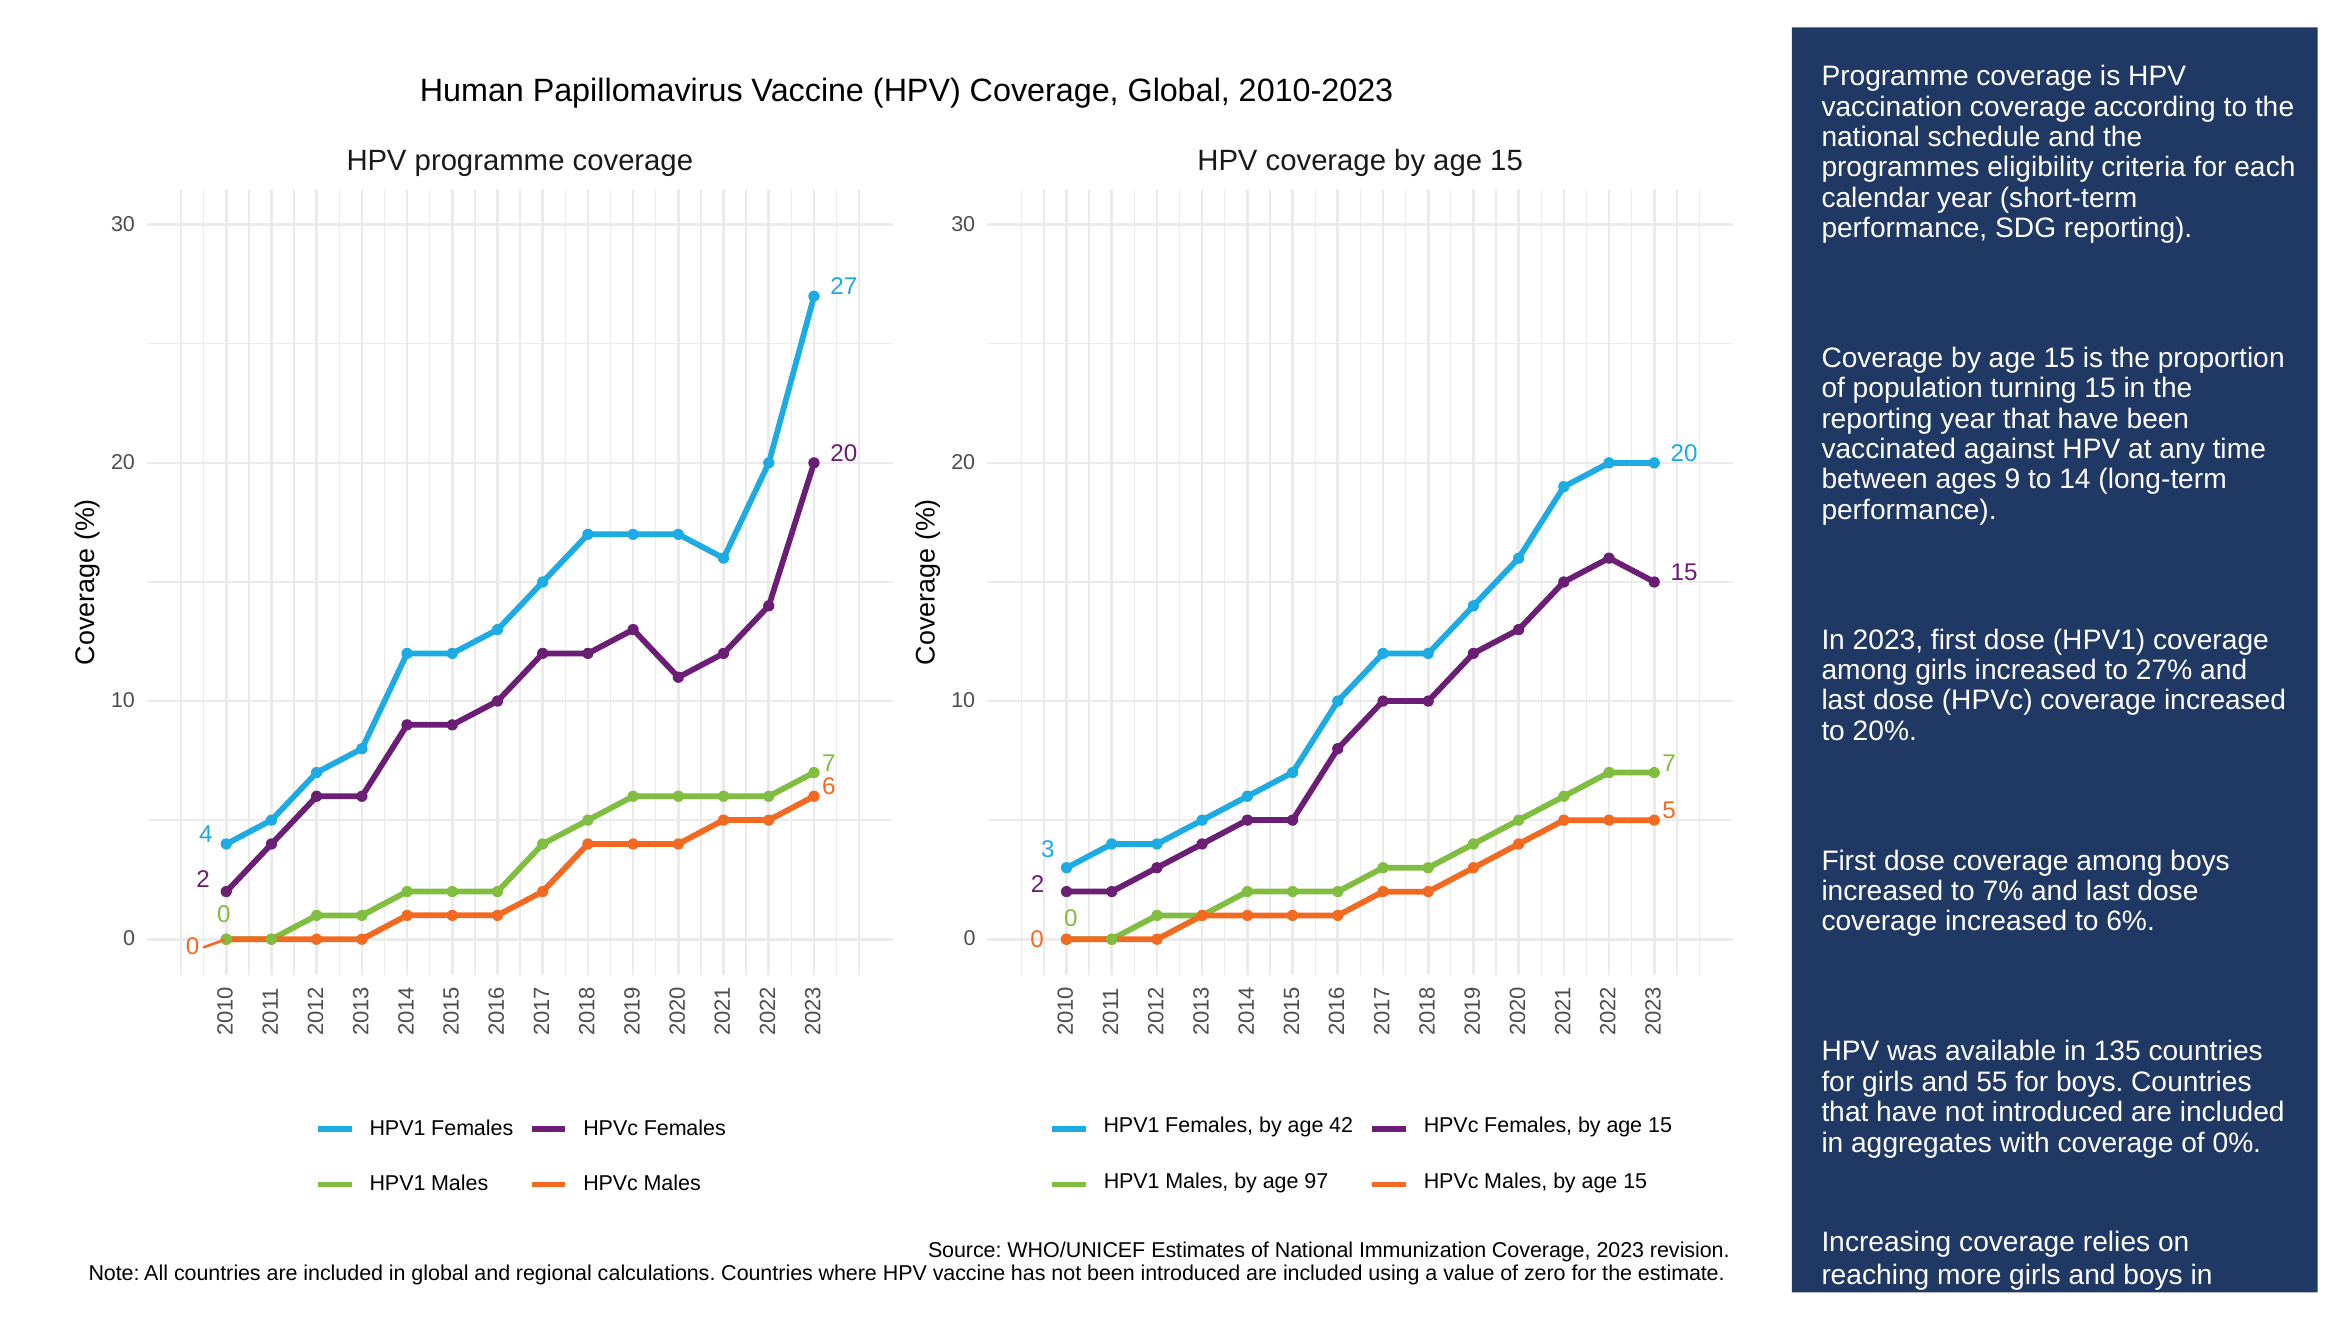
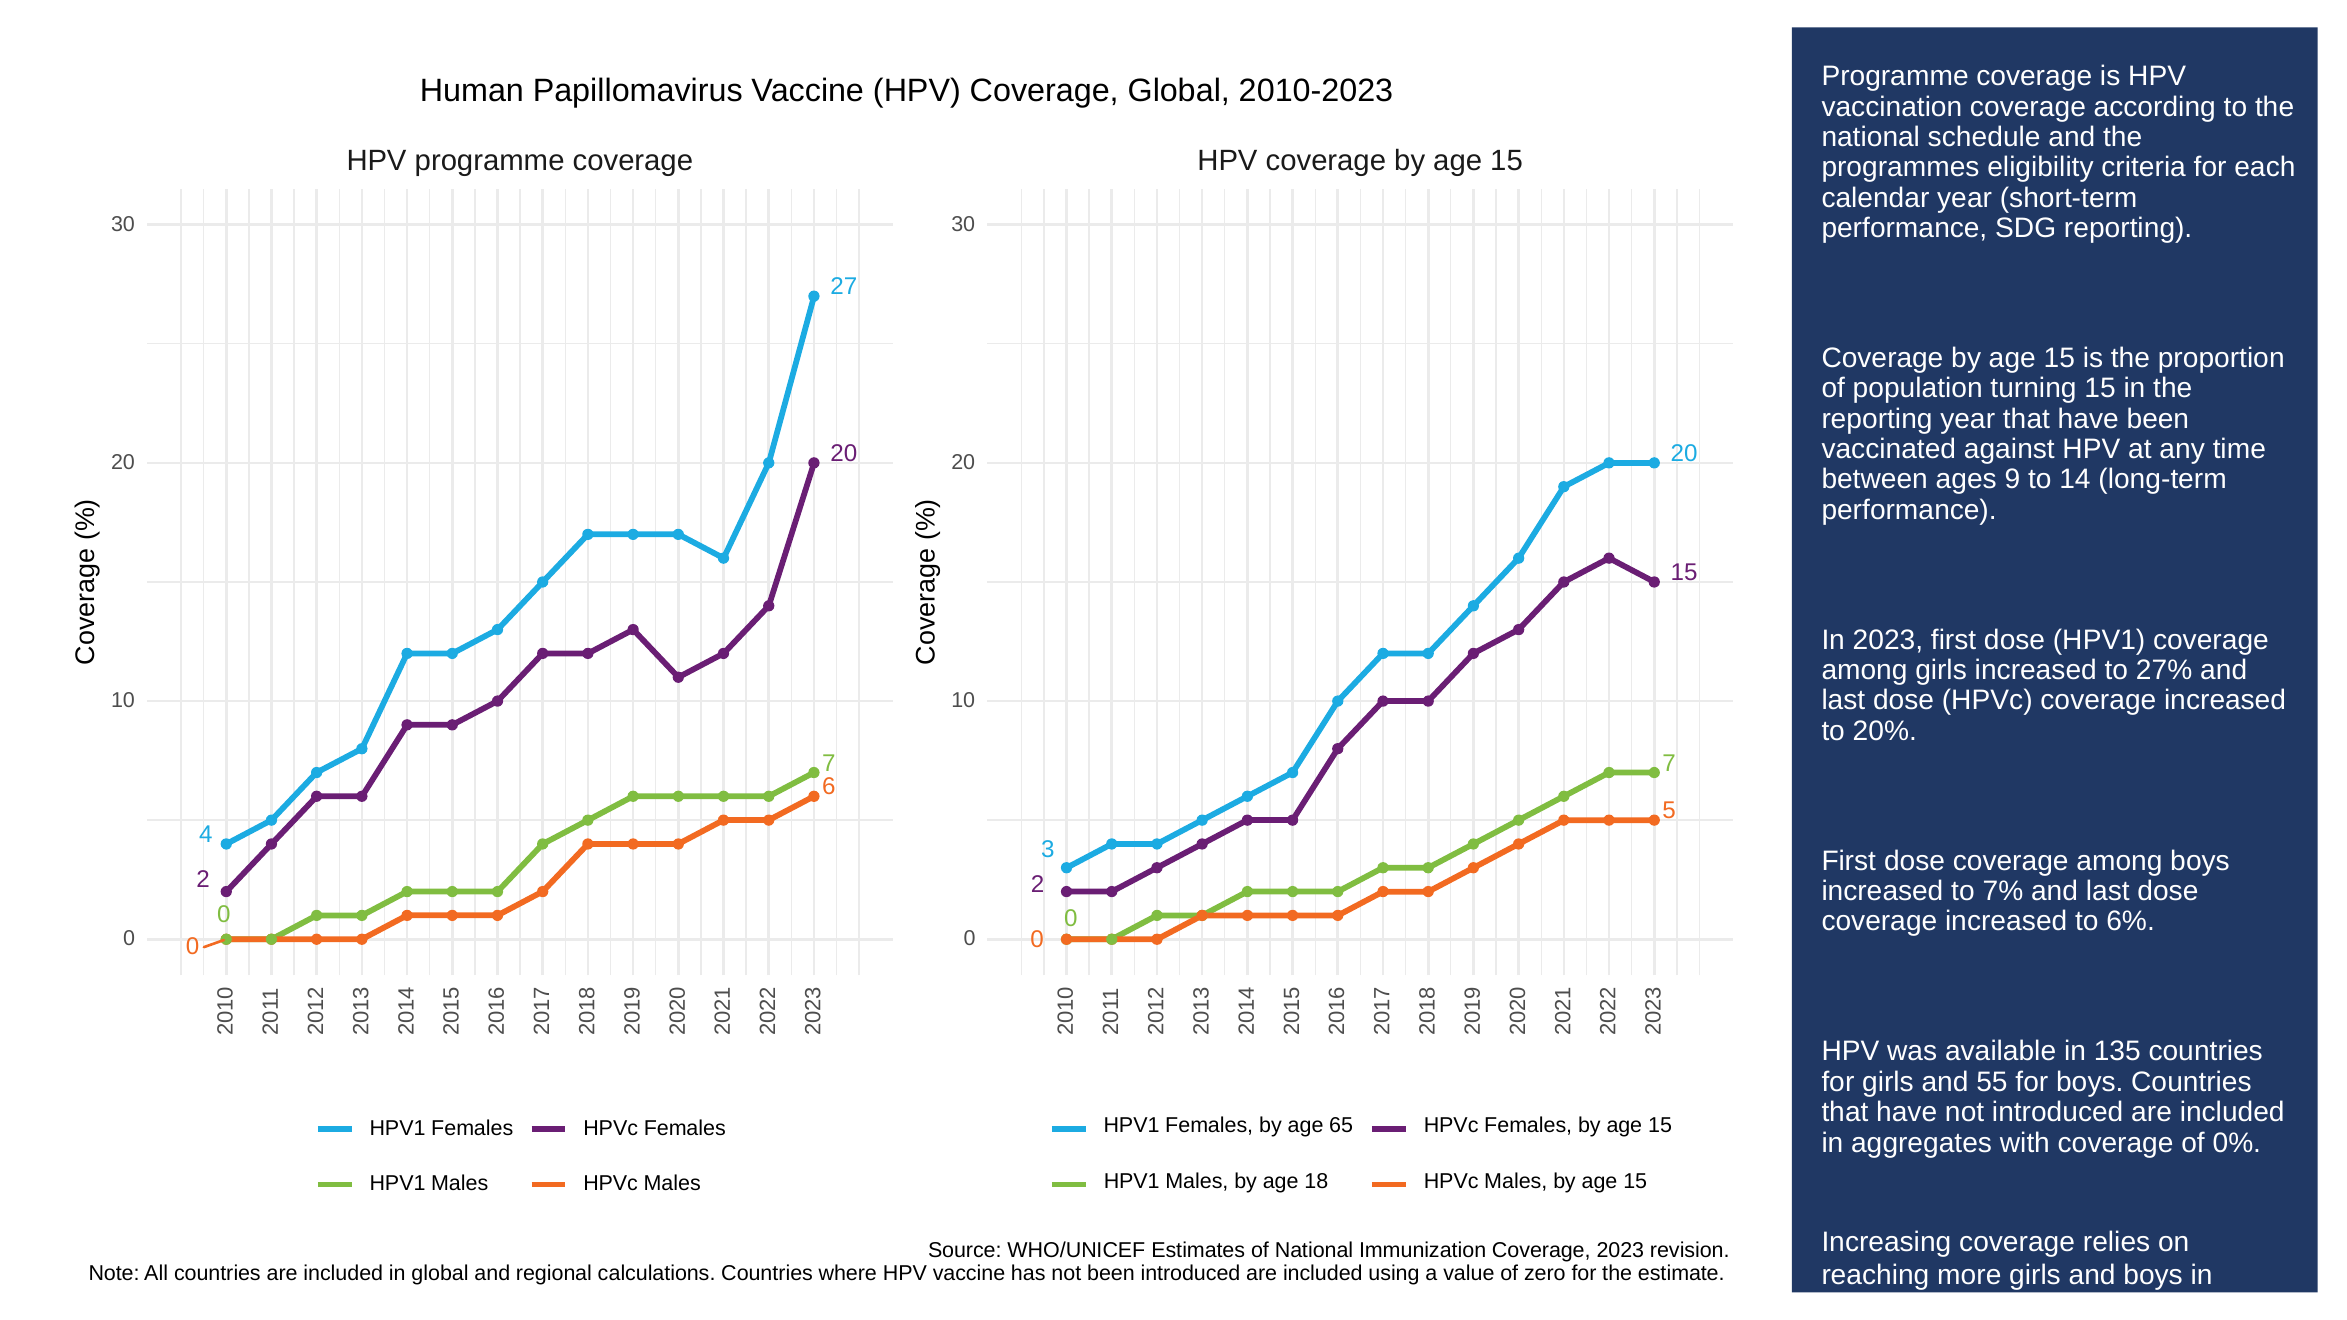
42: 42 -> 65
97: 97 -> 18
